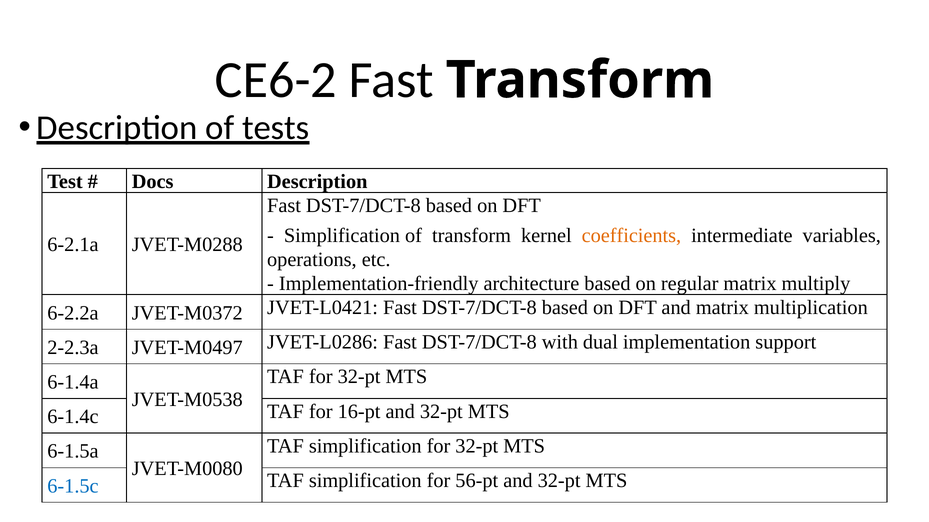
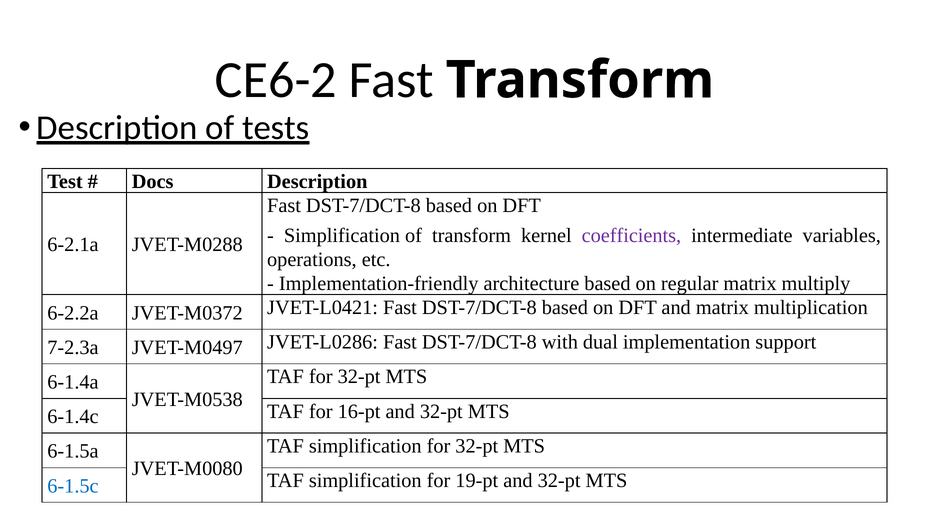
coefficients colour: orange -> purple
2-2.3a: 2-2.3a -> 7-2.3a
56-pt: 56-pt -> 19-pt
